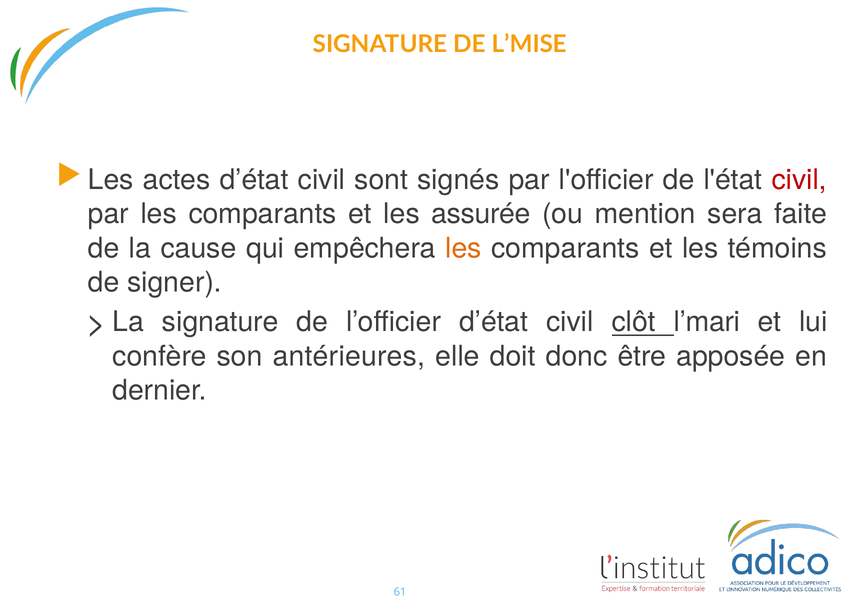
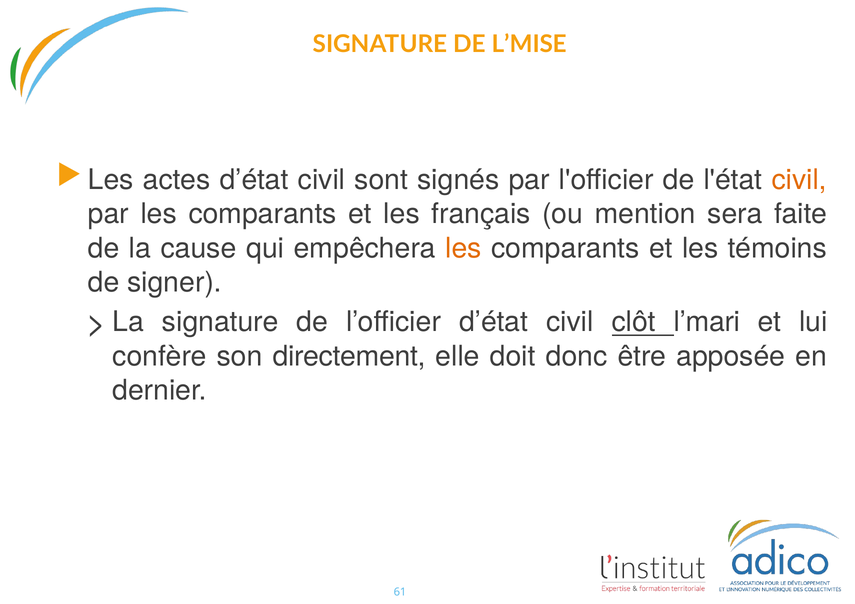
civil at (799, 180) colour: red -> orange
assurée: assurée -> français
antérieures: antérieures -> directement
